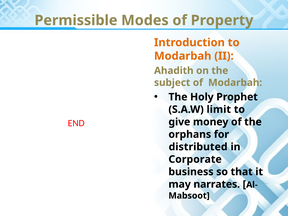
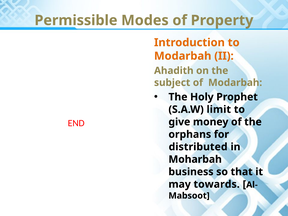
Corporate: Corporate -> Moharbah
narrates: narrates -> towards
